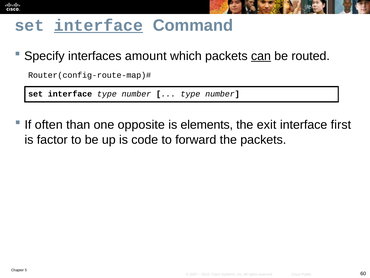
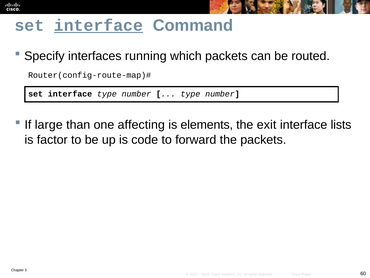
amount: amount -> running
can underline: present -> none
often: often -> large
opposite: opposite -> affecting
first: first -> lists
